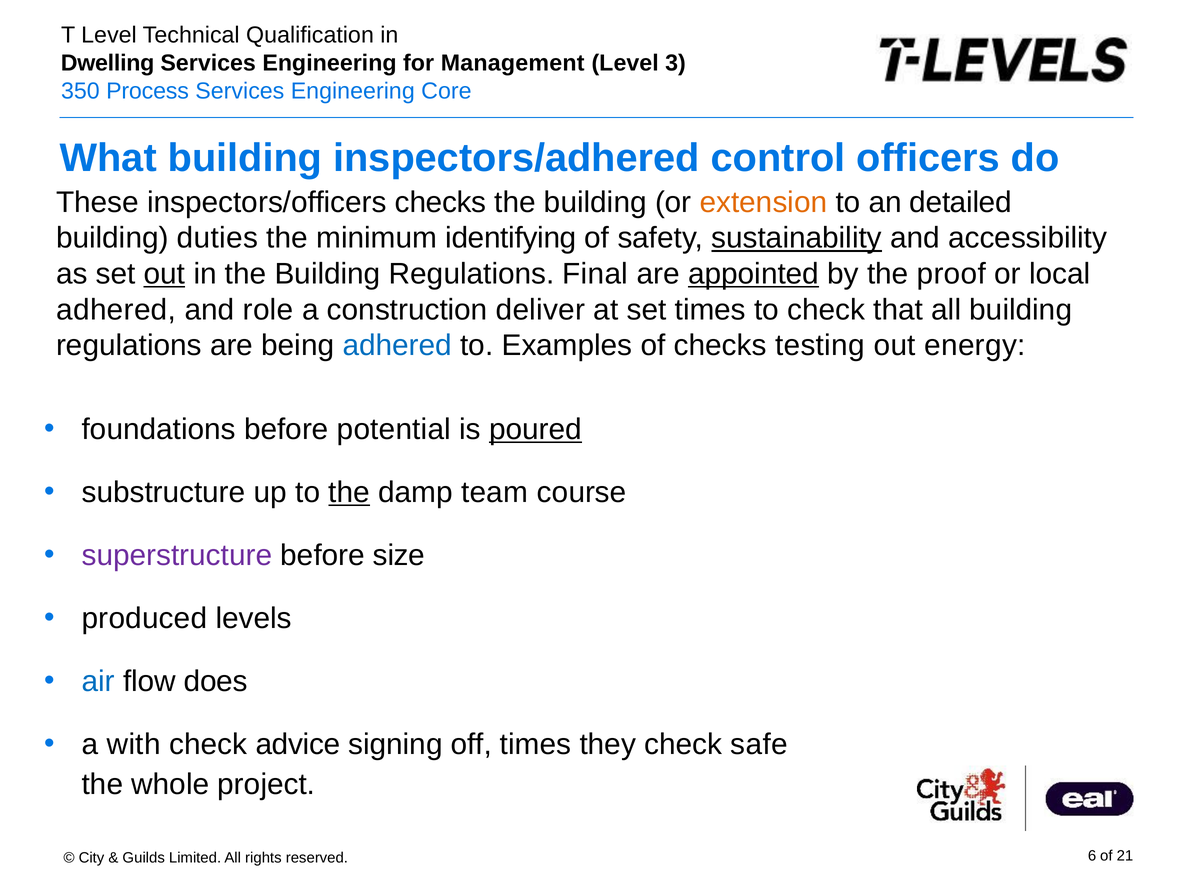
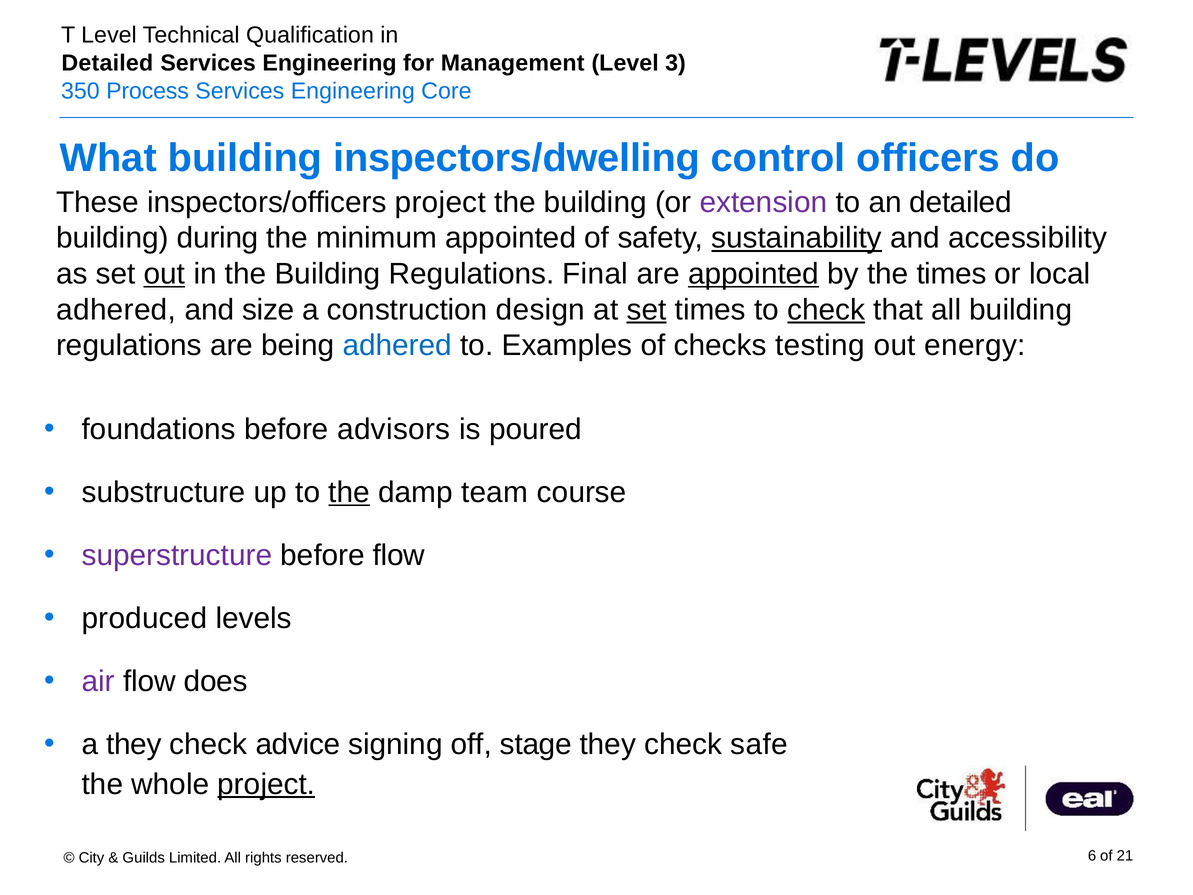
Dwelling at (108, 63): Dwelling -> Detailed
inspectors/adhered: inspectors/adhered -> inspectors/dwelling
inspectors/officers checks: checks -> project
extension colour: orange -> purple
duties: duties -> during
minimum identifying: identifying -> appointed
the proof: proof -> times
role: role -> size
deliver: deliver -> design
set at (647, 310) underline: none -> present
check at (826, 310) underline: none -> present
potential: potential -> advisors
poured underline: present -> none
before size: size -> flow
air colour: blue -> purple
a with: with -> they
off times: times -> stage
project at (266, 784) underline: none -> present
